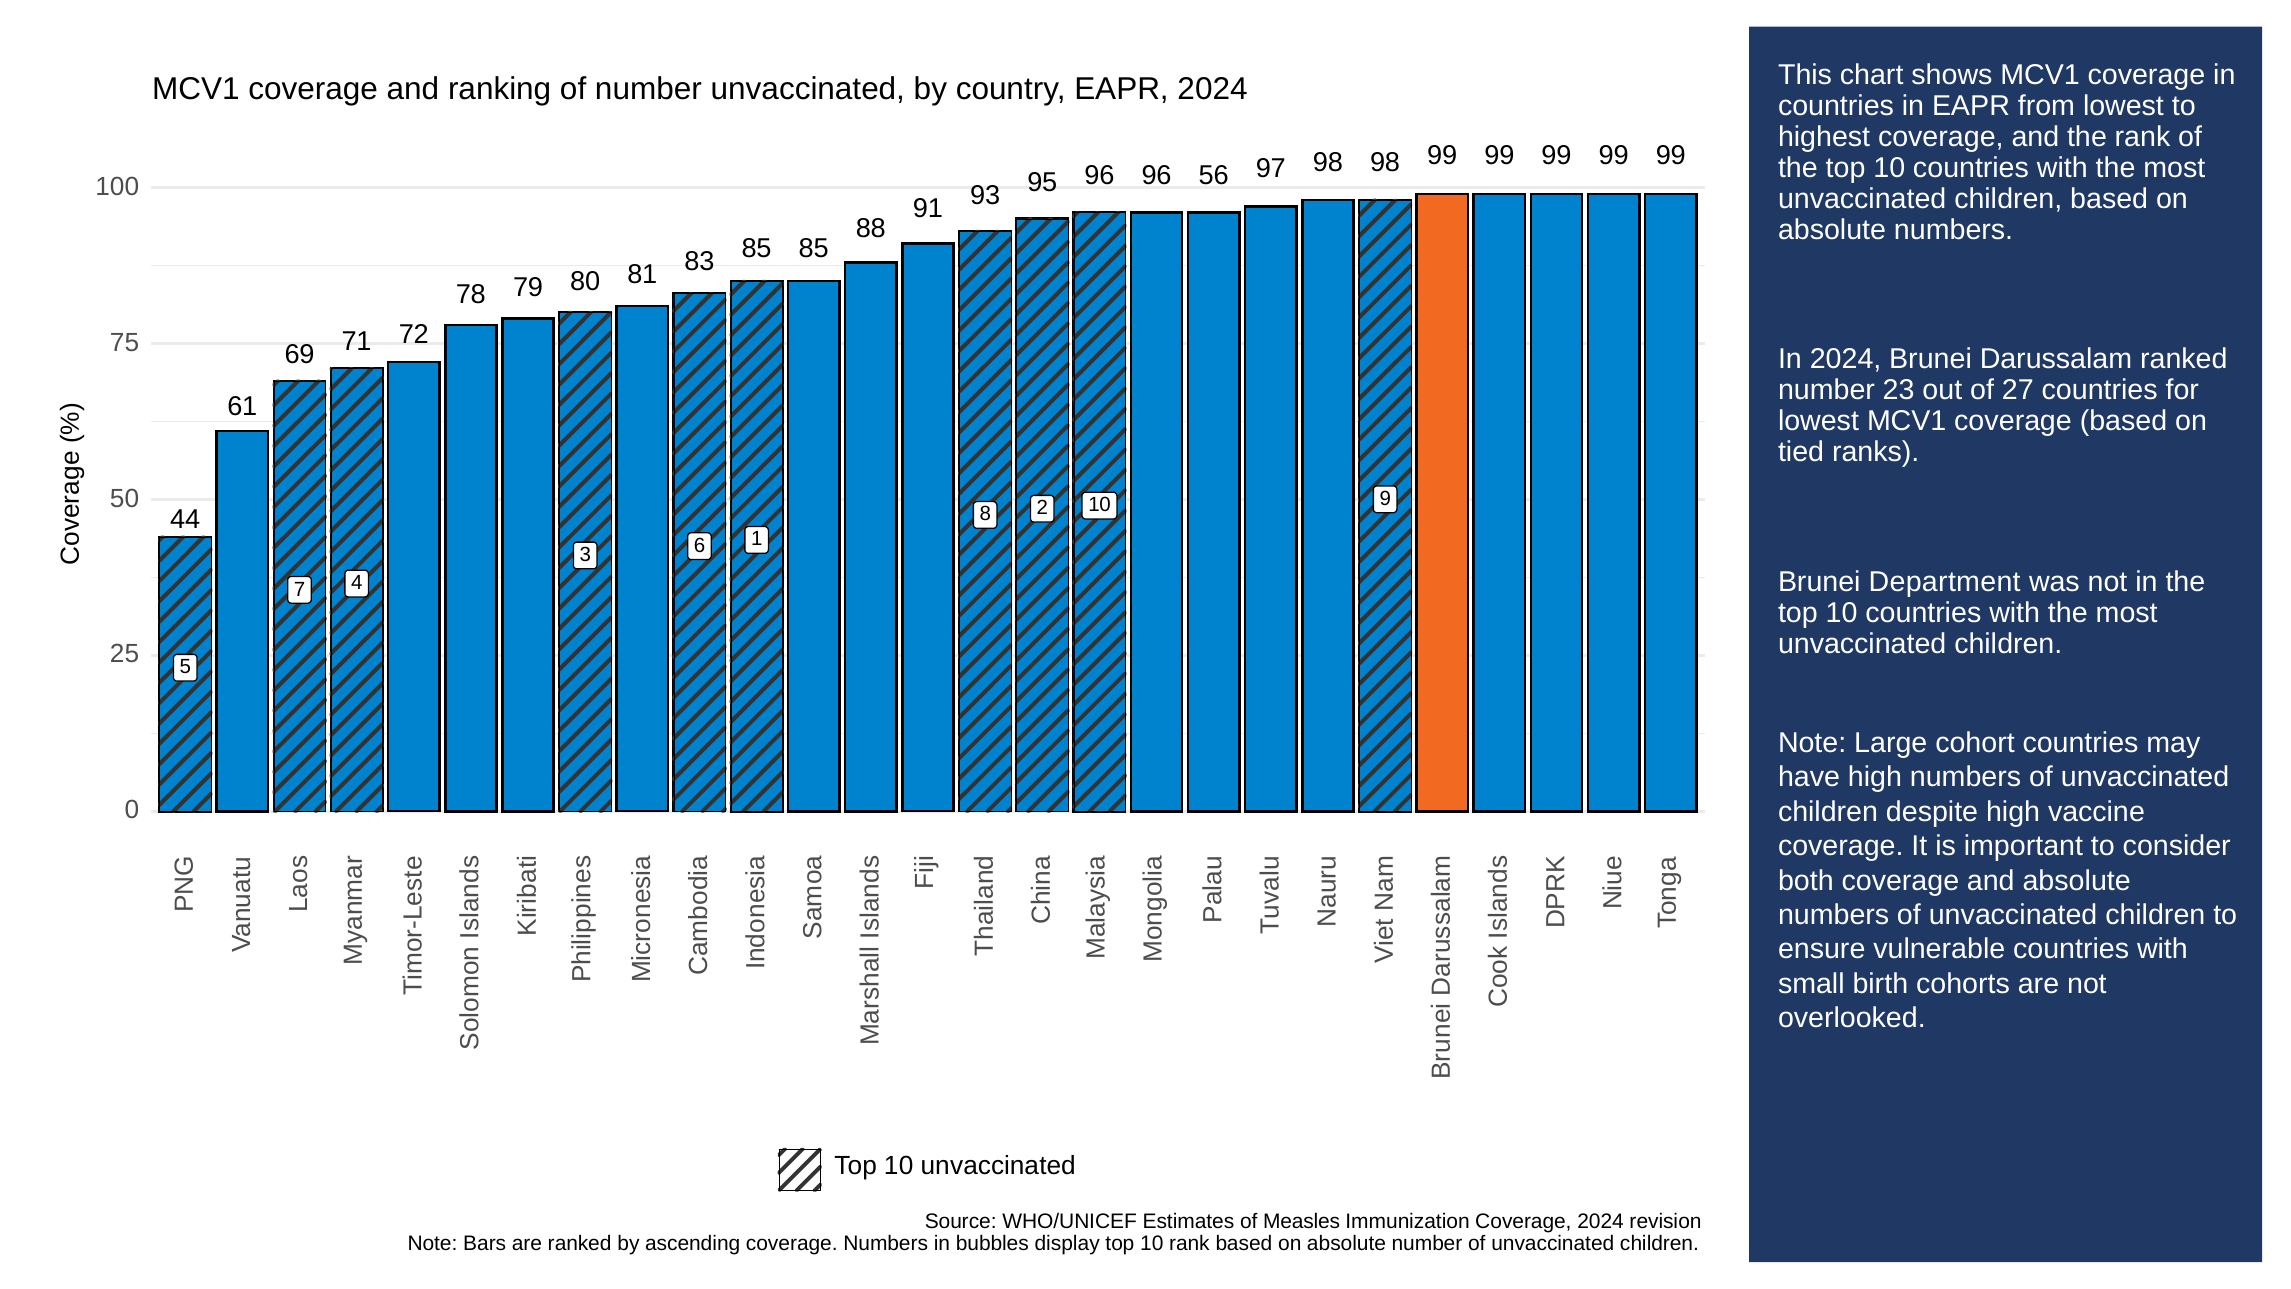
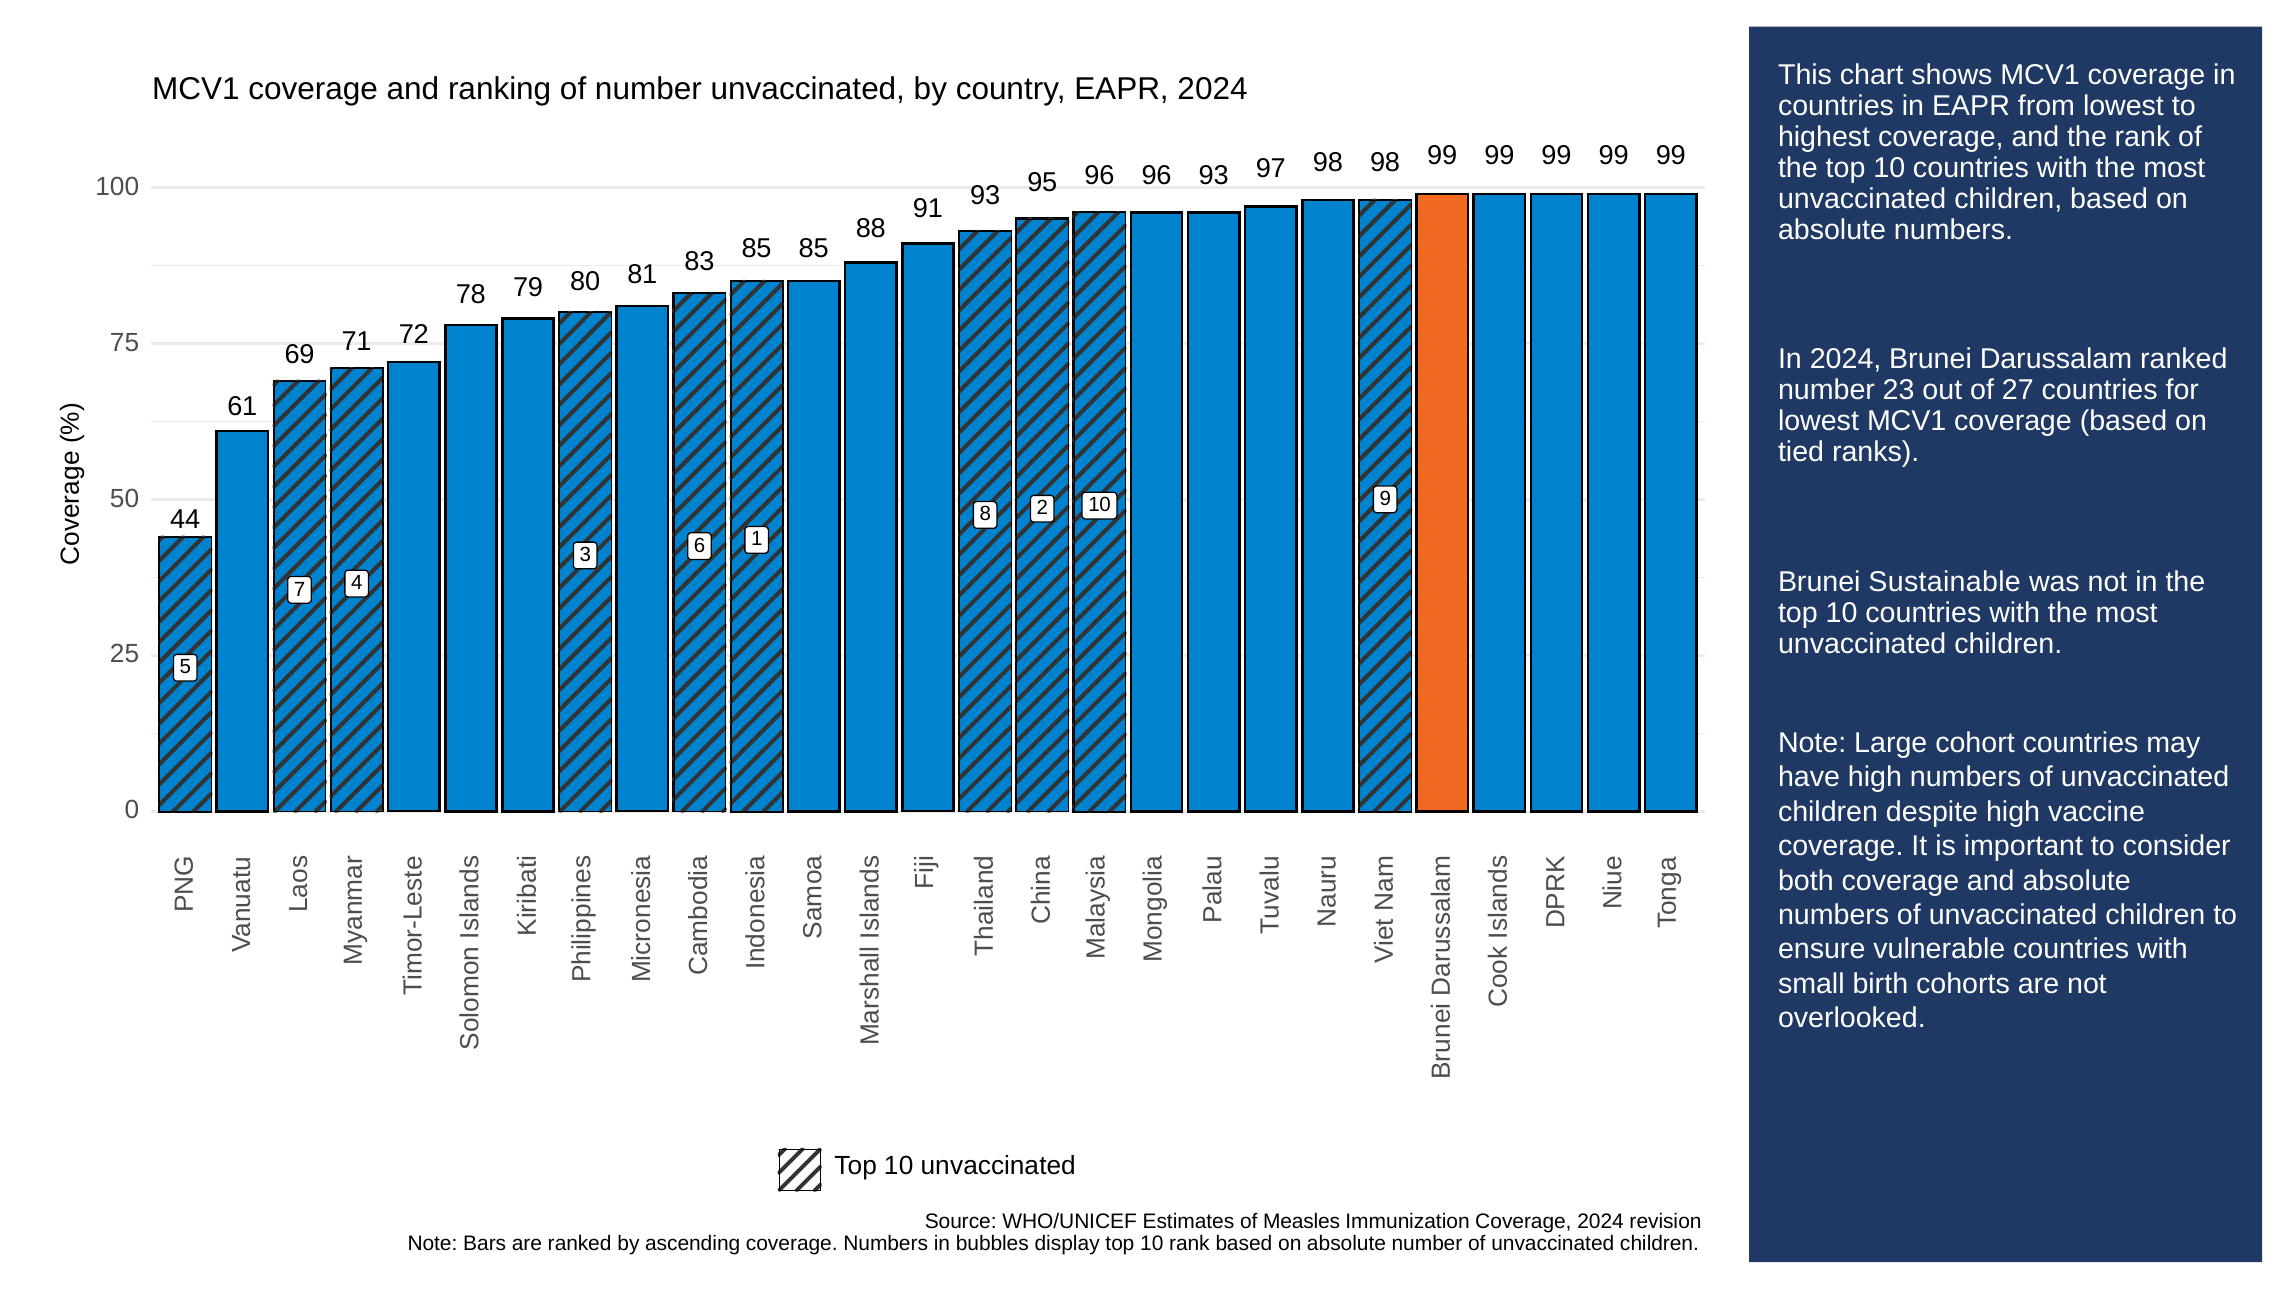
96 56: 56 -> 93
Department: Department -> Sustainable
